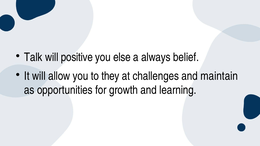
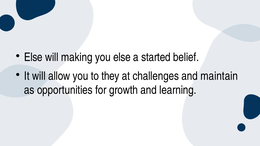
Talk at (33, 57): Talk -> Else
positive: positive -> making
always: always -> started
